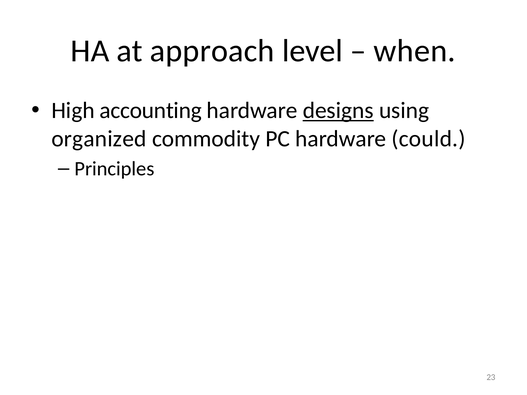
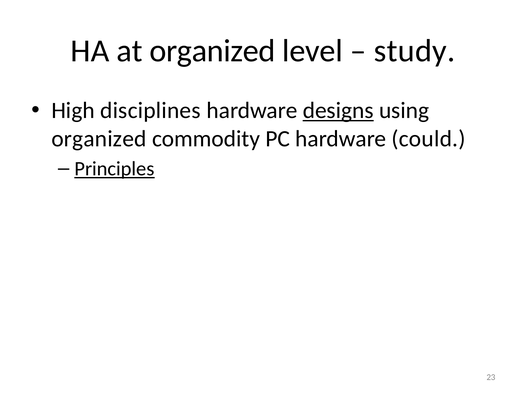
at approach: approach -> organized
when: when -> study
accounting: accounting -> disciplines
Principles underline: none -> present
